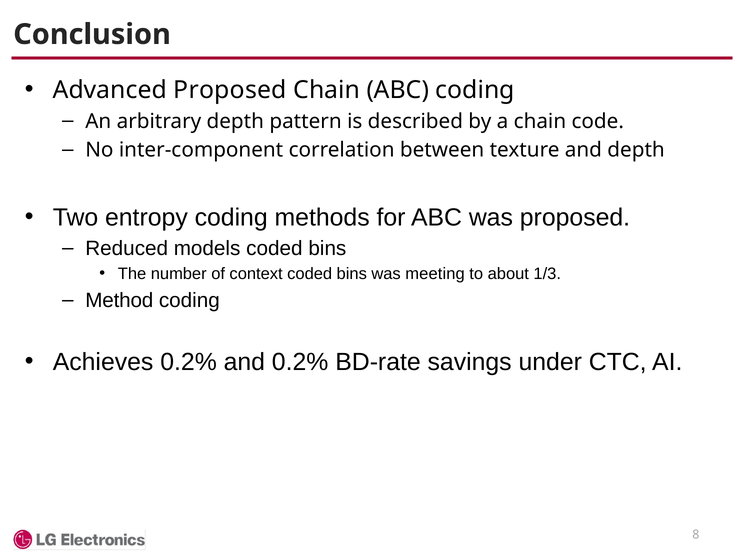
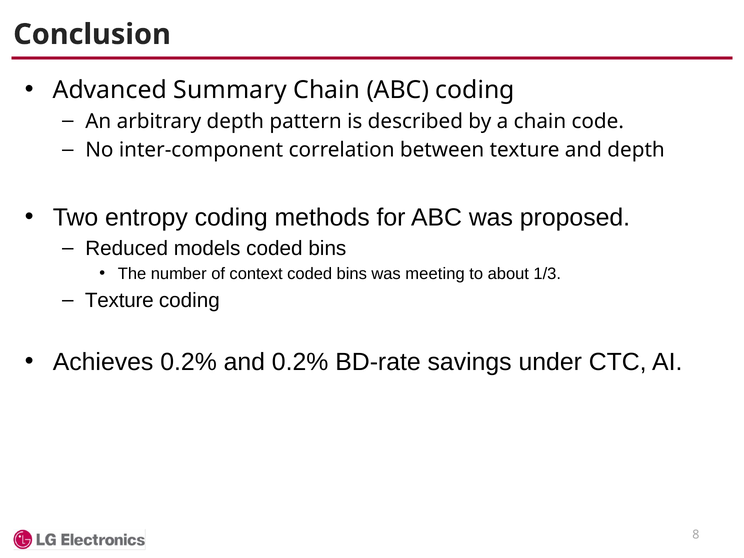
Advanced Proposed: Proposed -> Summary
Method at (119, 301): Method -> Texture
